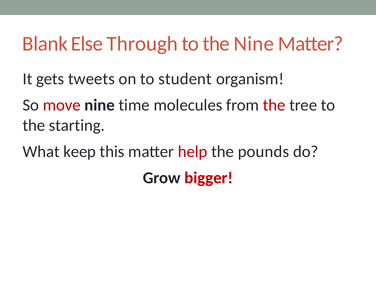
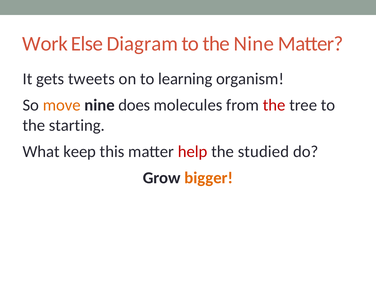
Blank: Blank -> Work
Through: Through -> Diagram
student: student -> learning
move colour: red -> orange
time: time -> does
pounds: pounds -> studied
bigger colour: red -> orange
